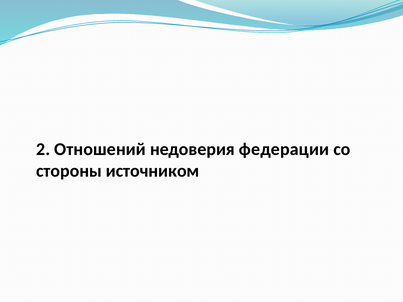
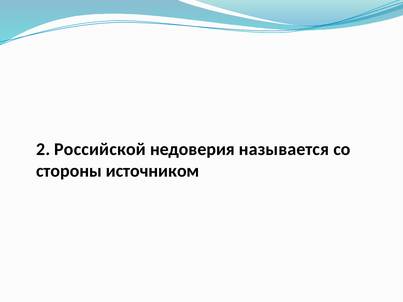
Отношений: Отношений -> Российской
федерации: федерации -> называется
